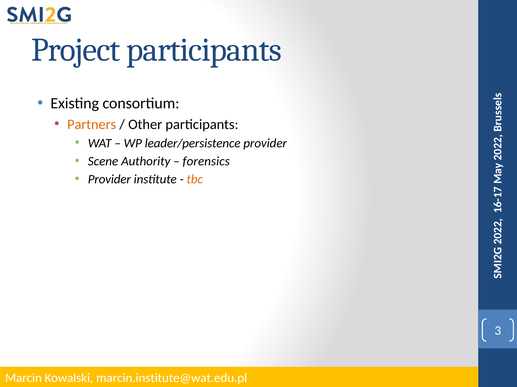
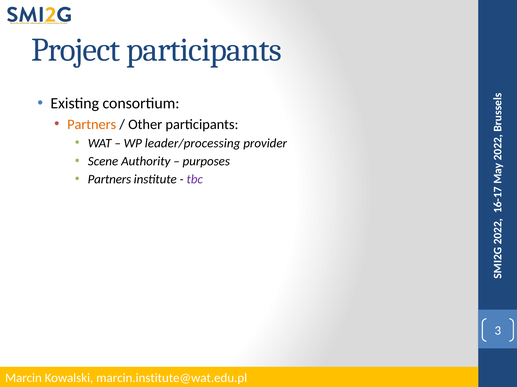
leader/persistence: leader/persistence -> leader/processing
forensics: forensics -> purposes
Provider at (109, 180): Provider -> Partners
tbc colour: orange -> purple
